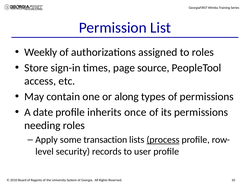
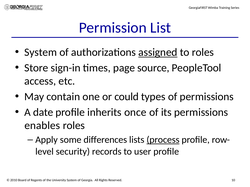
Weekly at (41, 52): Weekly -> System
assigned underline: none -> present
along: along -> could
needing: needing -> enables
transaction: transaction -> differences
